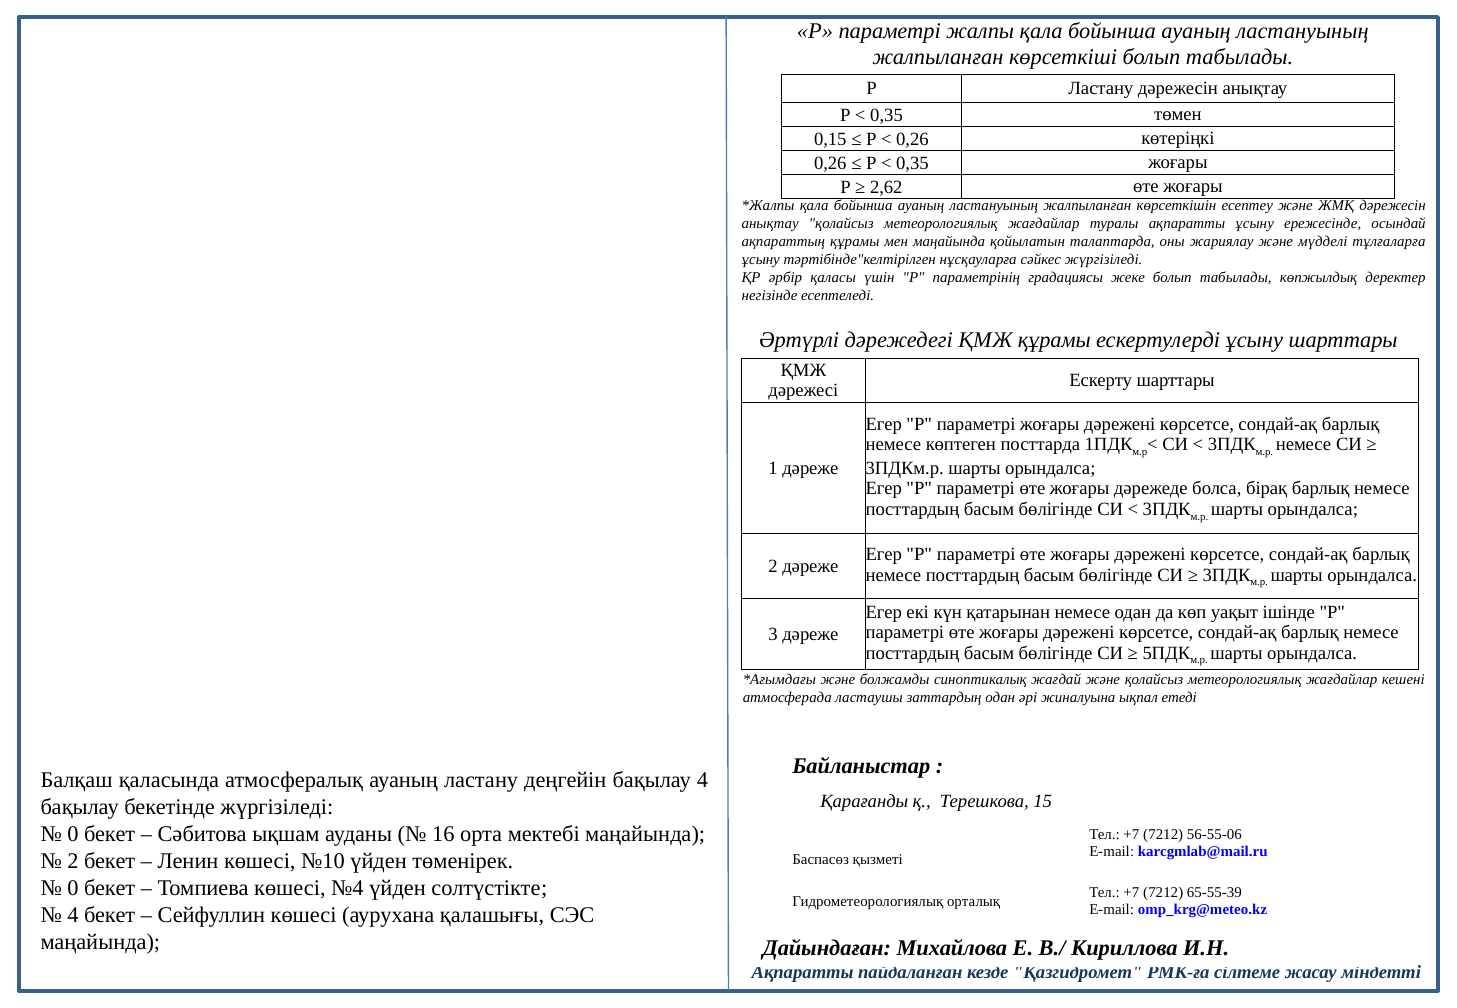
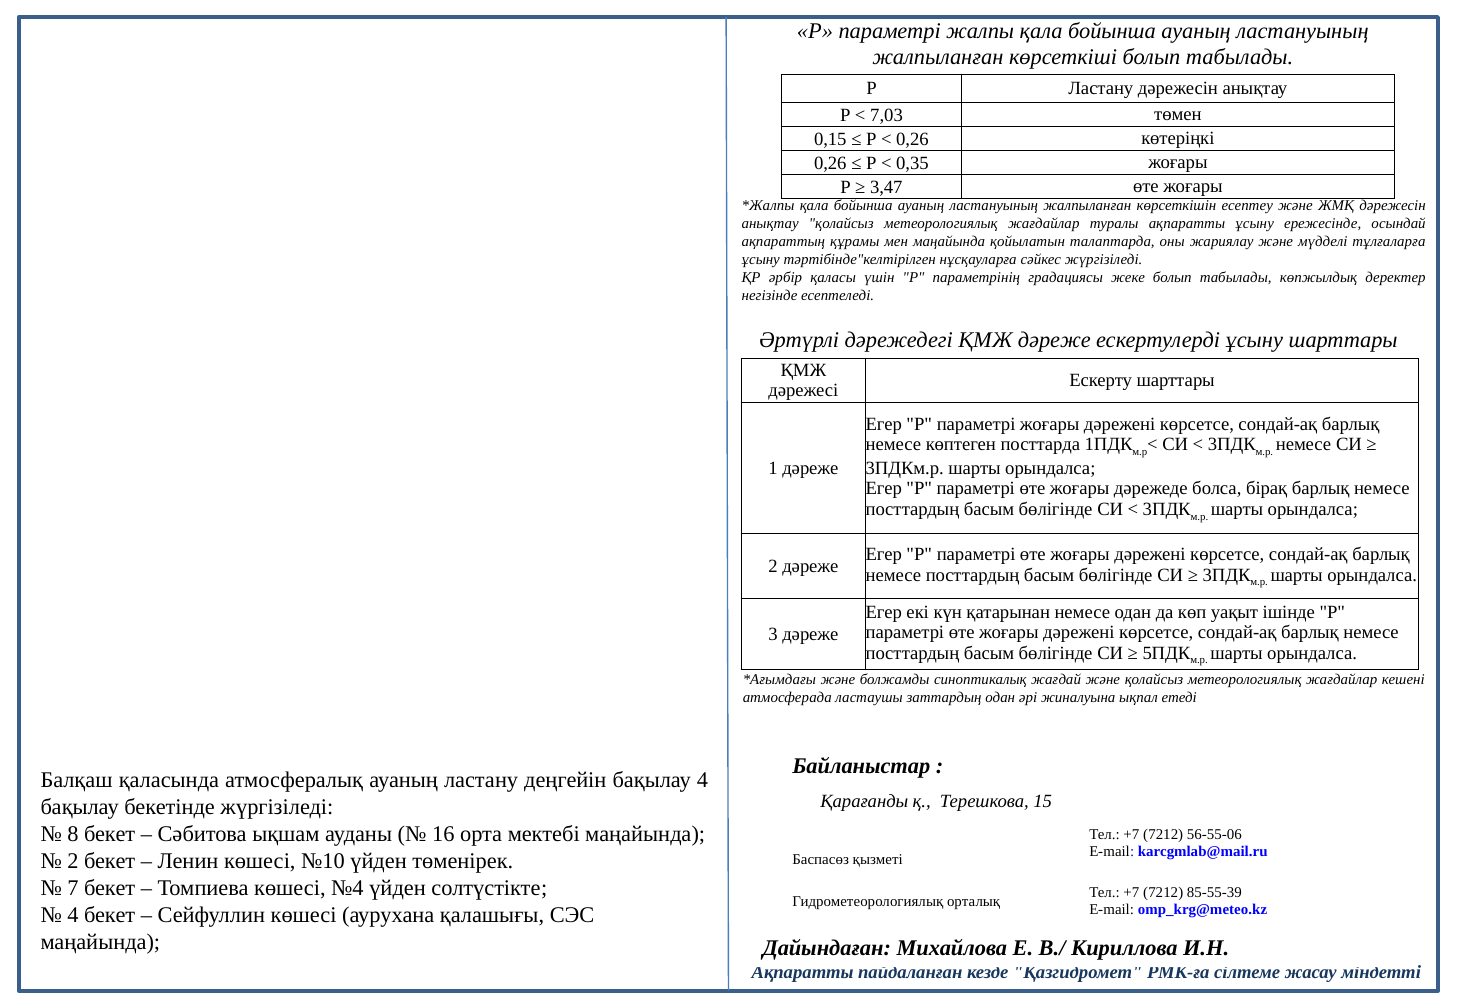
0,35 at (887, 115): 0,35 -> 7,03
2,62: 2,62 -> 3,47
ҚМЖ құрамы: құрамы -> дәреже
0 at (73, 835): 0 -> 8
0 at (73, 889): 0 -> 7
65-55-39: 65-55-39 -> 85-55-39
